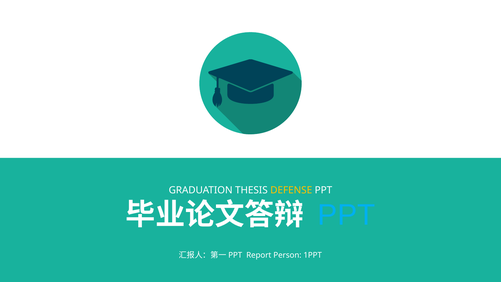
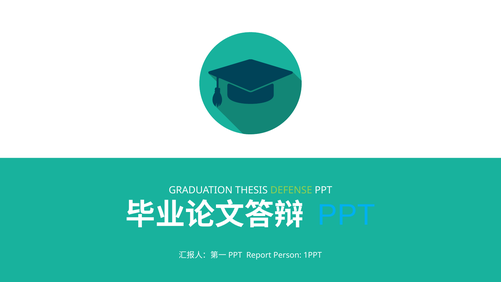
DEFENSE colour: yellow -> light green
